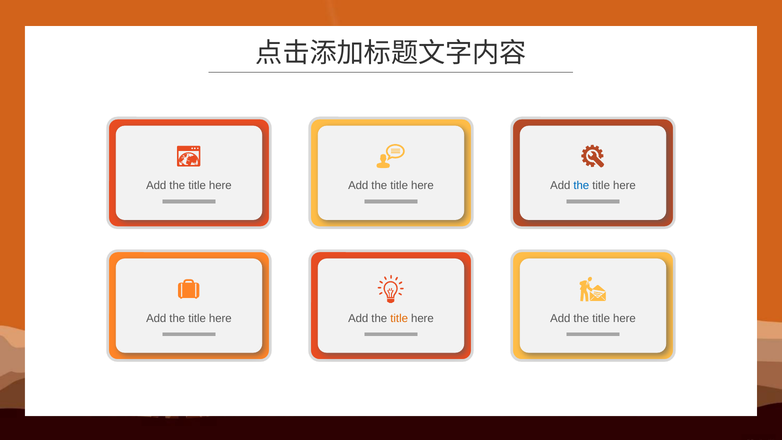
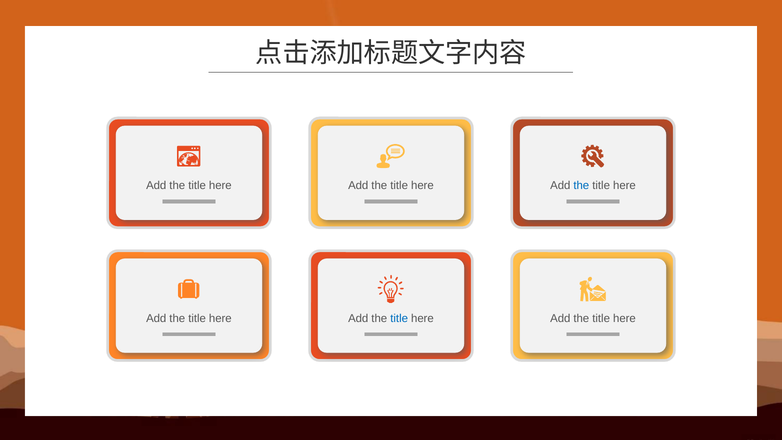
title at (399, 318) colour: orange -> blue
